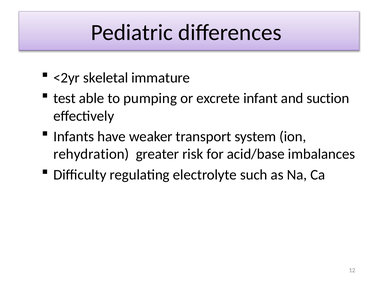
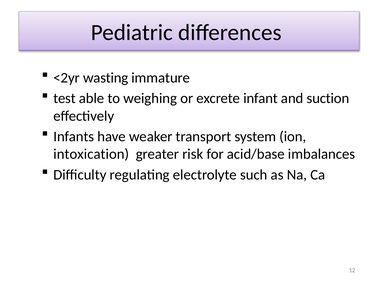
skeletal: skeletal -> wasting
pumping: pumping -> weighing
rehydration: rehydration -> intoxication
